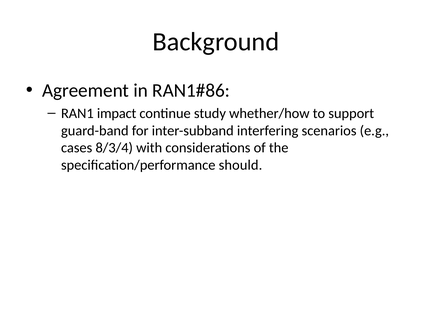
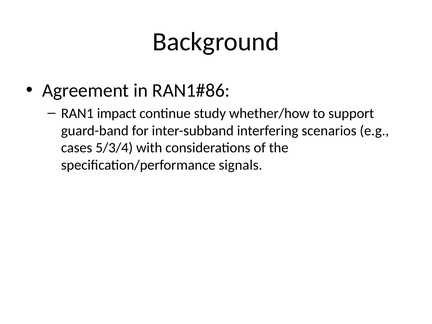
8/3/4: 8/3/4 -> 5/3/4
should: should -> signals
